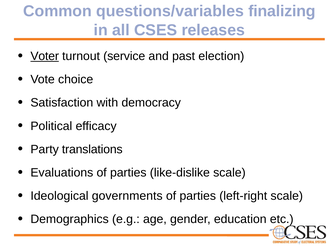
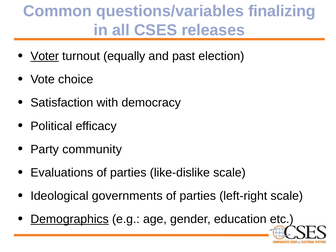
service: service -> equally
translations: translations -> community
Demographics underline: none -> present
